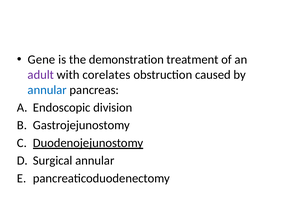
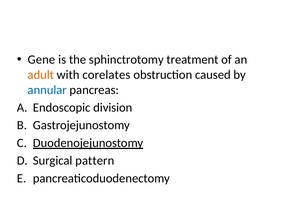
demonstration: demonstration -> sphinctrotomy
adult colour: purple -> orange
Surgical annular: annular -> pattern
